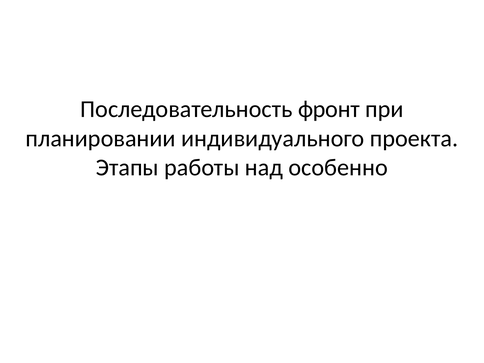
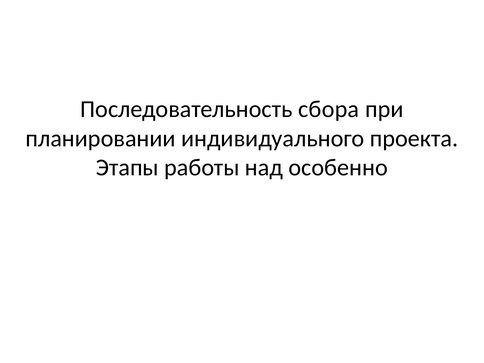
фронт: фронт -> сбора
